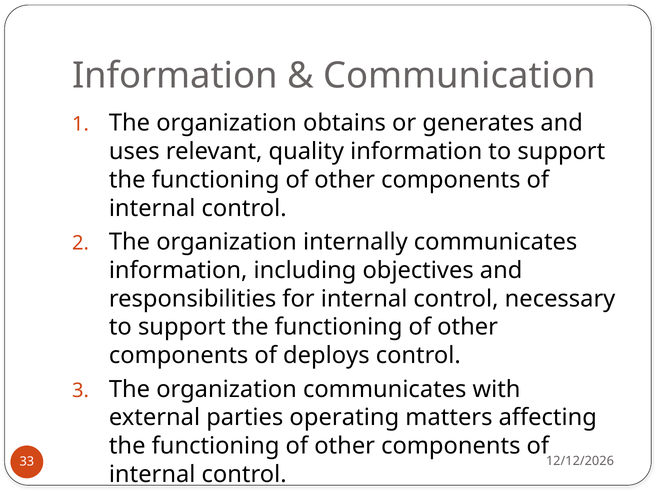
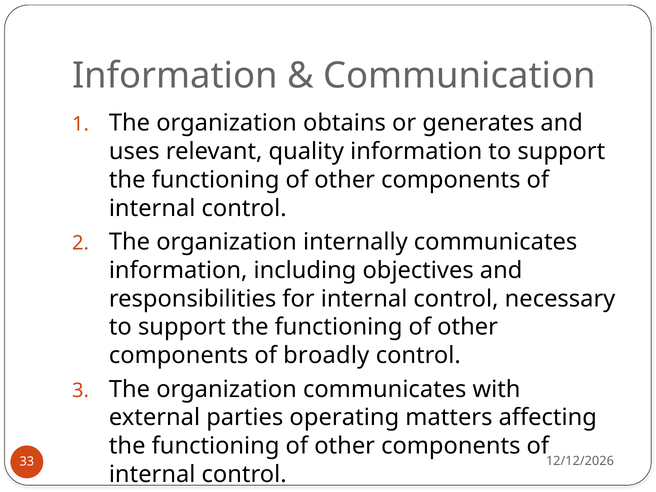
deploys: deploys -> broadly
